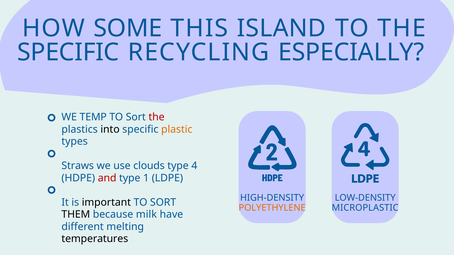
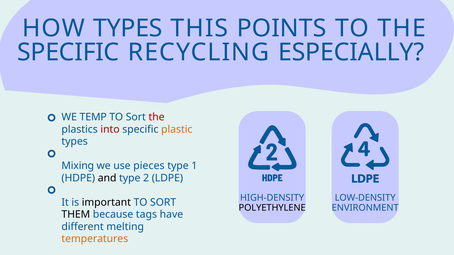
HOW SOME: SOME -> TYPES
ISLAND: ISLAND -> POINTS
into colour: black -> red
Straws: Straws -> Mixing
clouds: clouds -> pieces
4: 4 -> 1
and colour: red -> black
1: 1 -> 2
POLYETHYLENE colour: orange -> black
MICROPLASTIC: MICROPLASTIC -> ENVIRONMENT
milk: milk -> tags
temperatures colour: black -> orange
